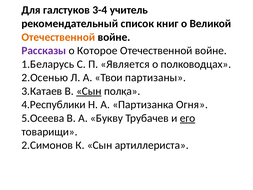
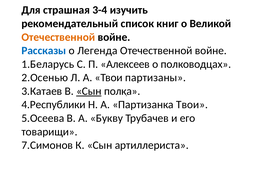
галстуков: галстуков -> страшная
учитель: учитель -> изучить
Рассказы colour: purple -> blue
Которое: Которое -> Легенда
Является: Является -> Алексеев
Партизанка Огня: Огня -> Твои
его underline: present -> none
2.Симонов: 2.Симонов -> 7.Симонов
